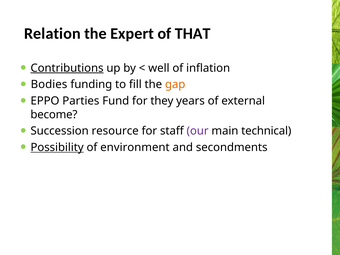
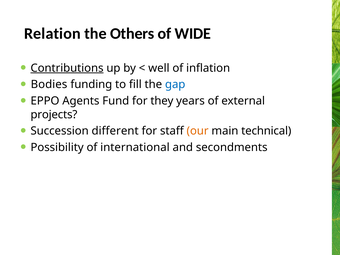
Expert: Expert -> Others
THAT: THAT -> WIDE
gap colour: orange -> blue
Parties: Parties -> Agents
become: become -> projects
resource: resource -> different
our colour: purple -> orange
Possibility underline: present -> none
environment: environment -> international
